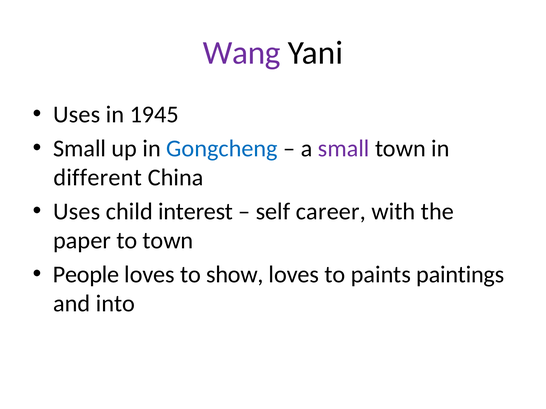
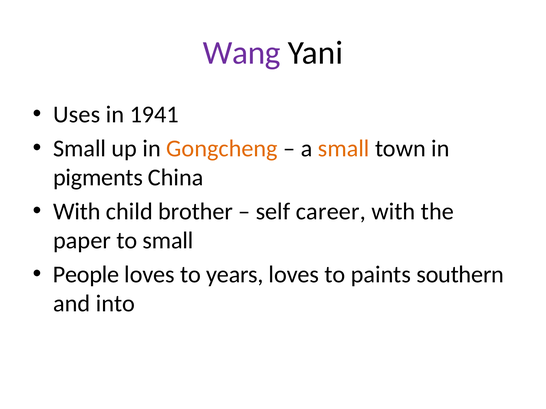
1945: 1945 -> 1941
Gongcheng colour: blue -> orange
small at (344, 149) colour: purple -> orange
different: different -> pigments
Uses at (77, 212): Uses -> With
interest: interest -> brother
to town: town -> small
show: show -> years
paintings: paintings -> southern
